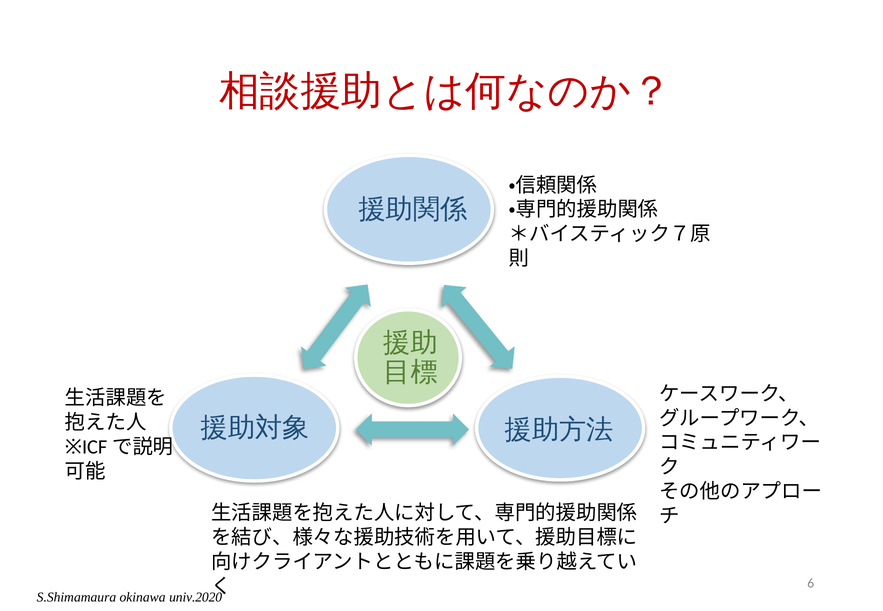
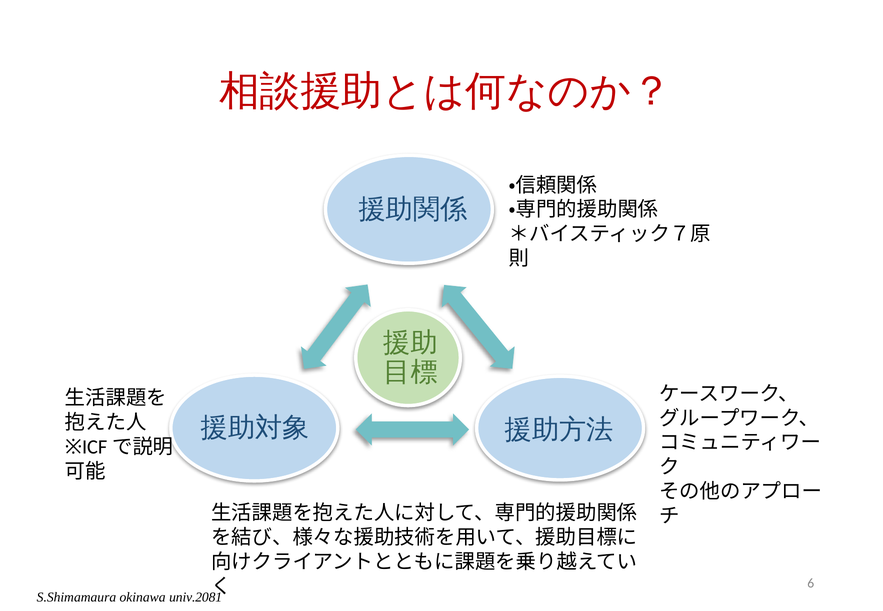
univ.2020: univ.2020 -> univ.2081
